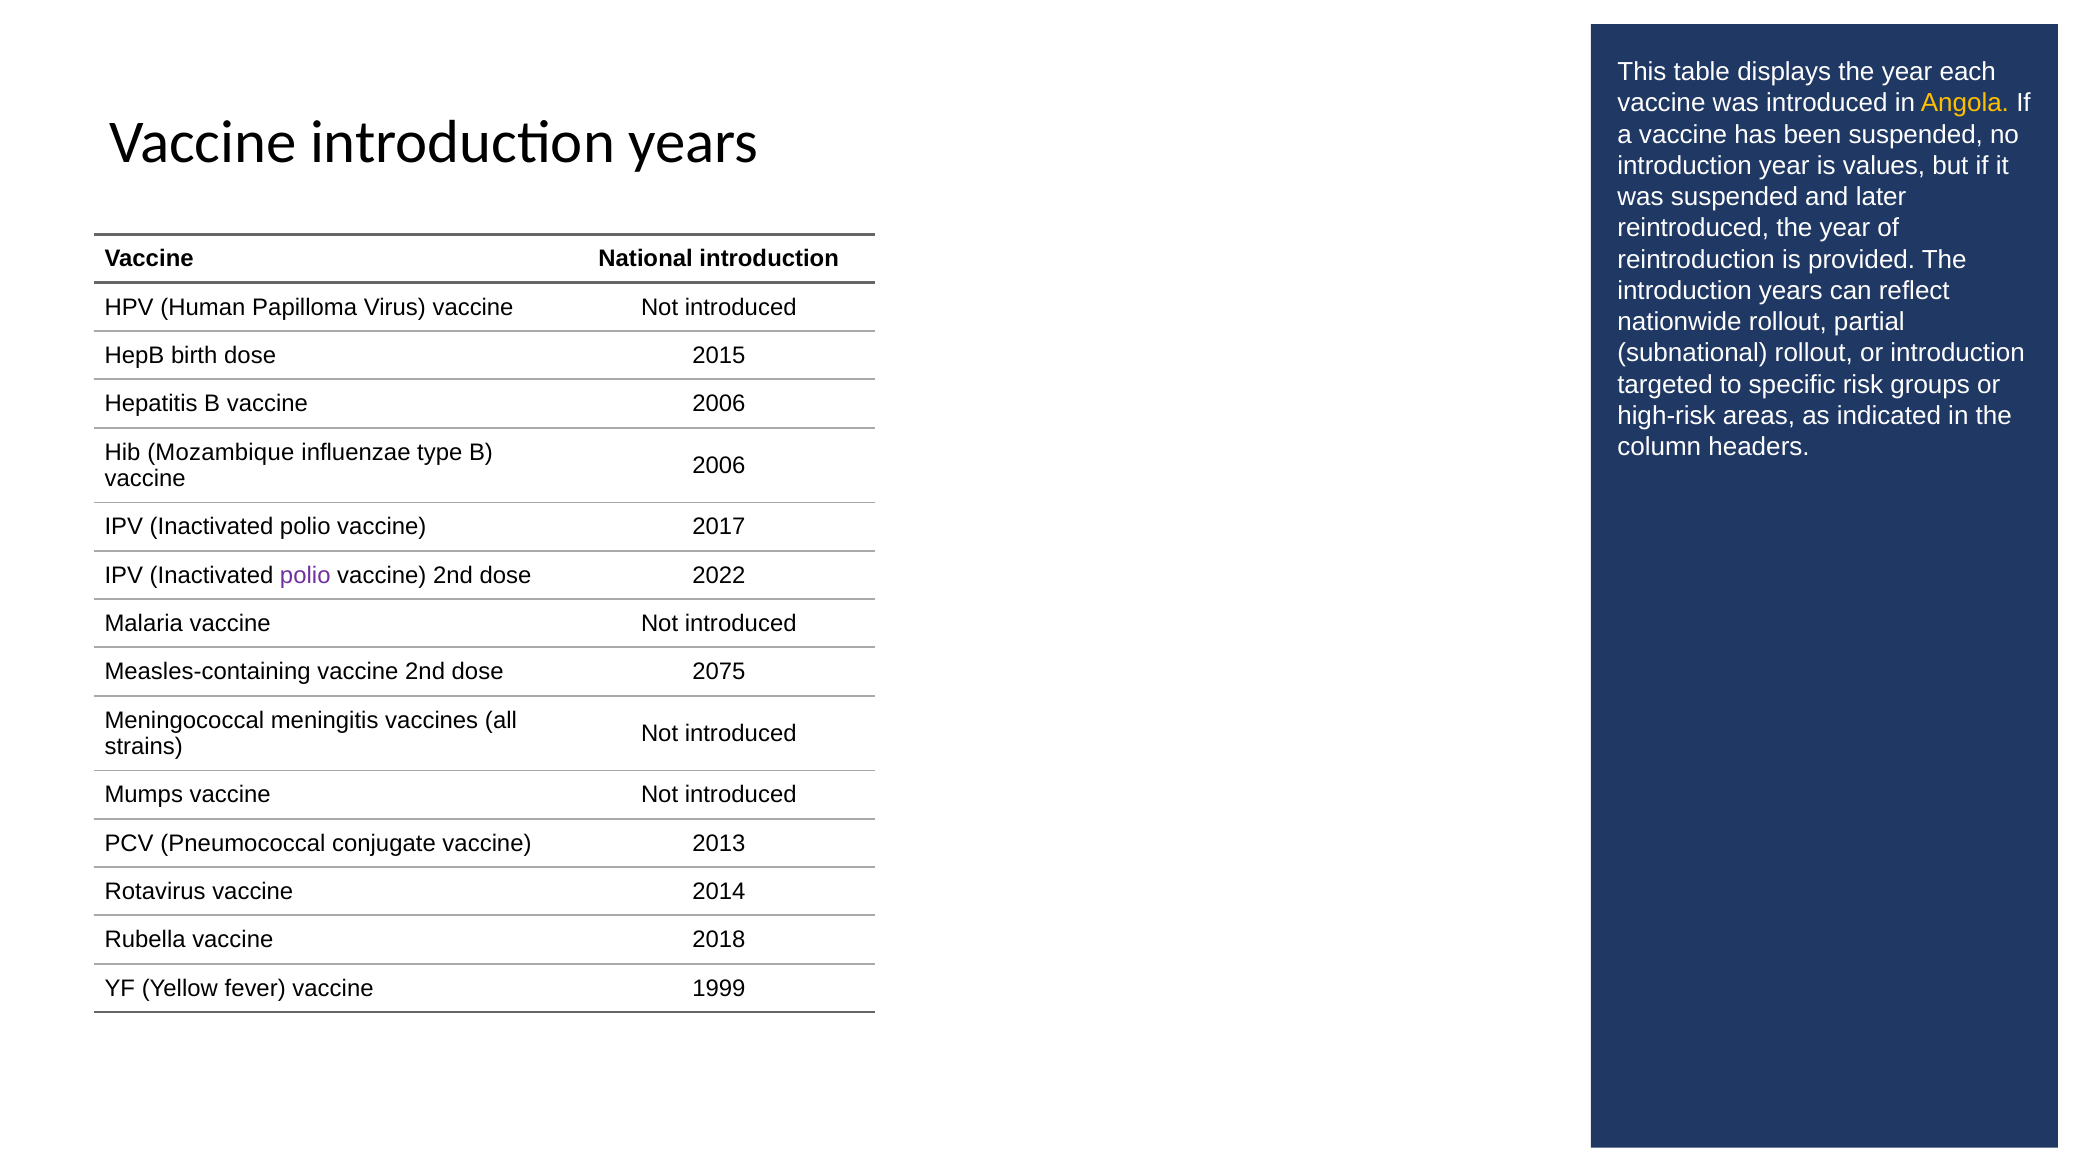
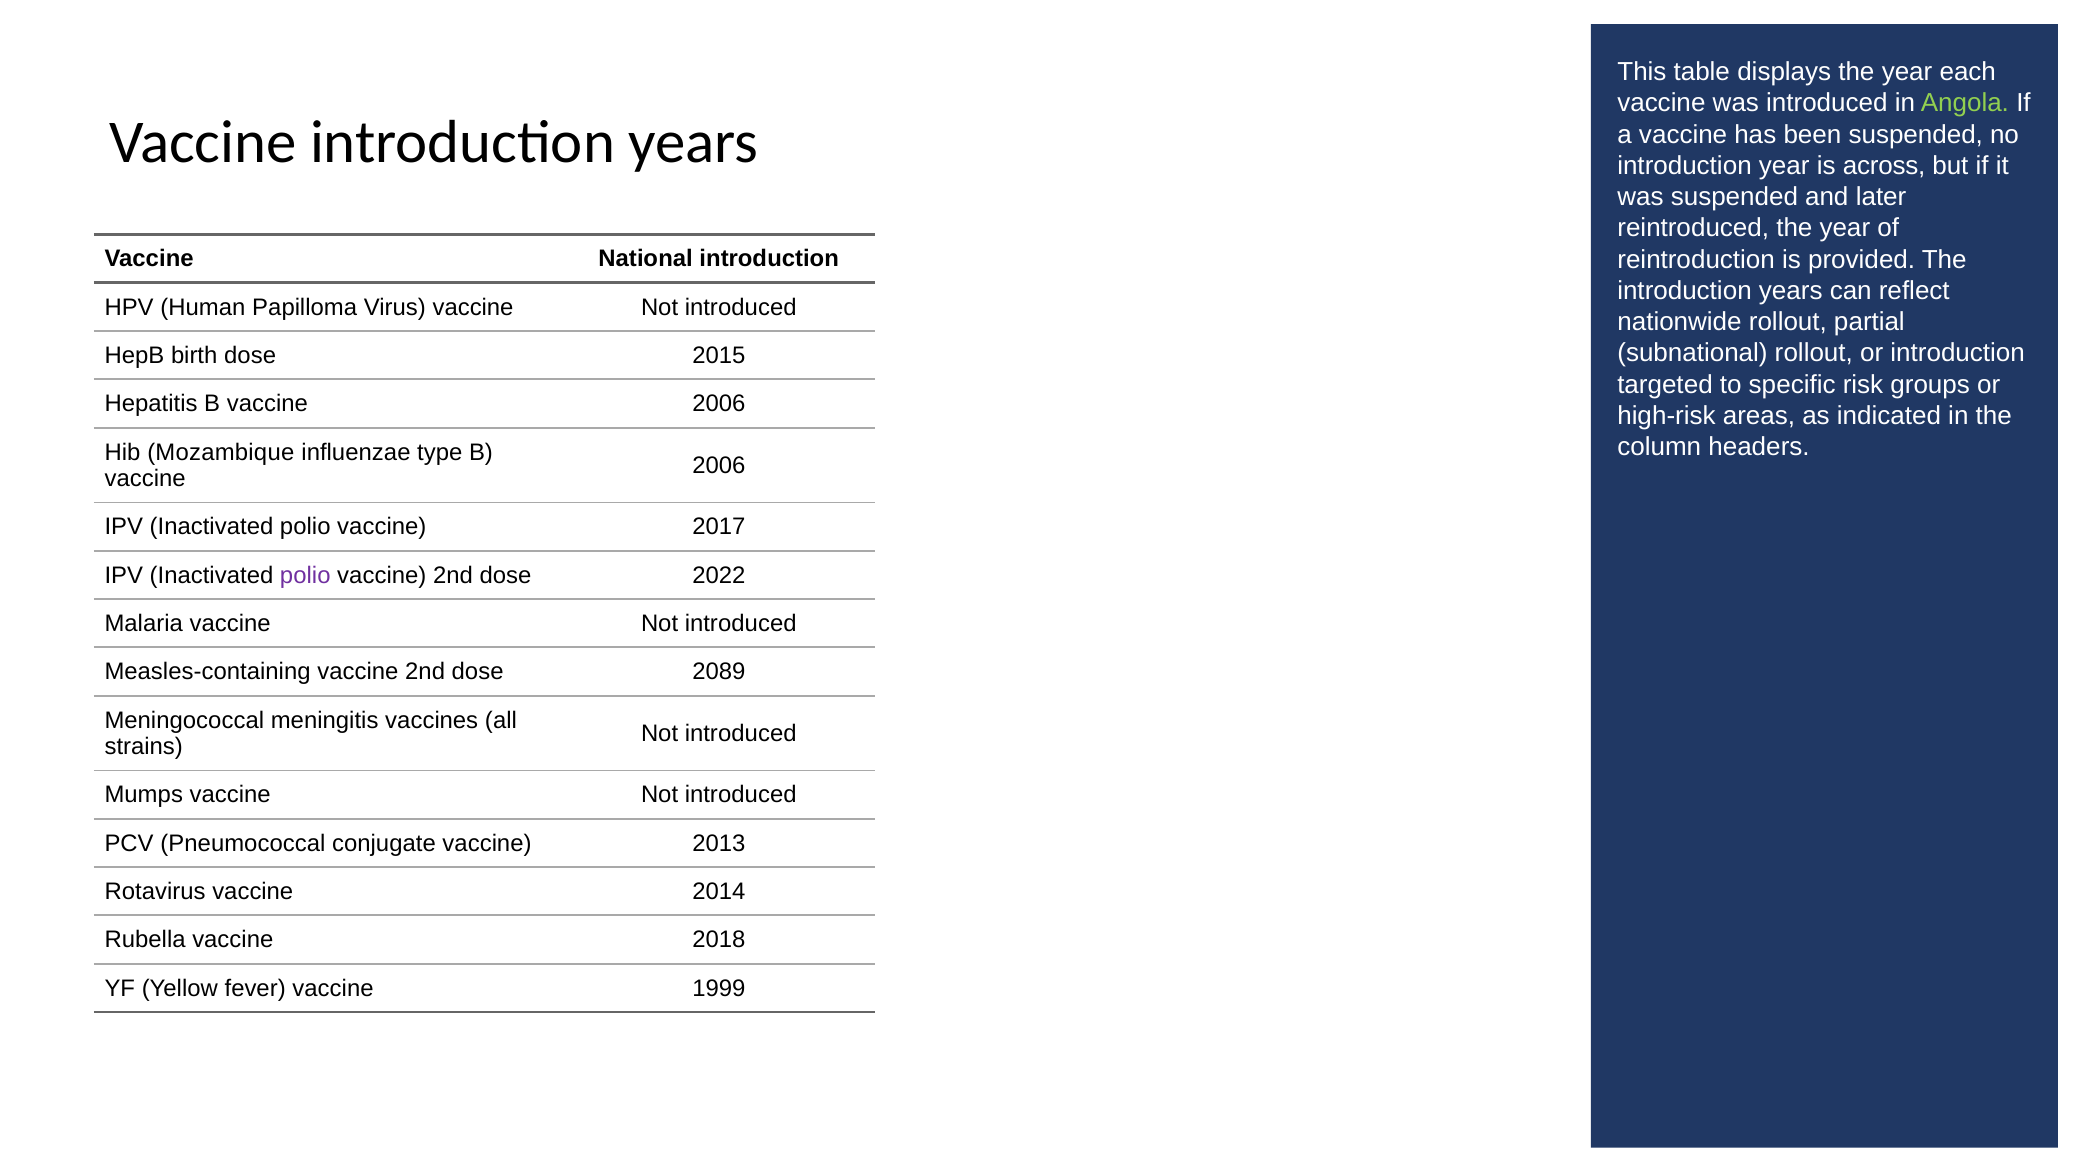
Angola colour: yellow -> light green
values: values -> across
2075: 2075 -> 2089
